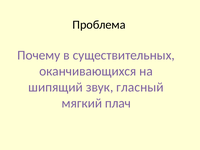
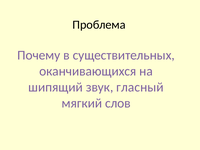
плач: плач -> слов
